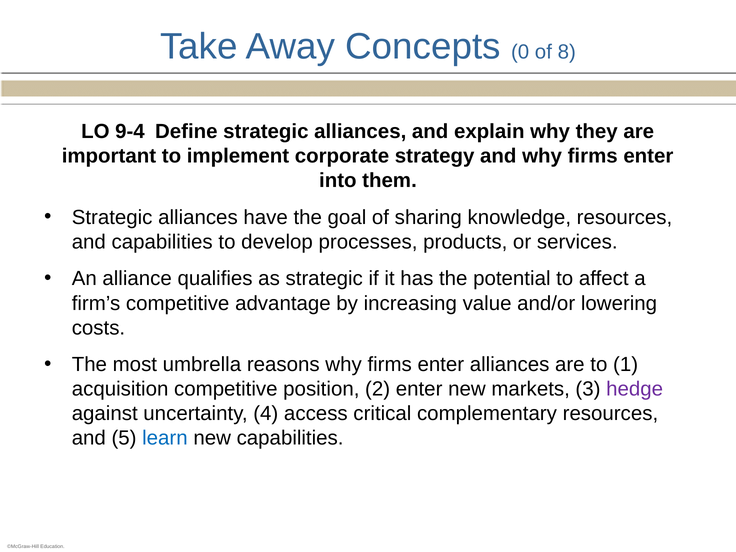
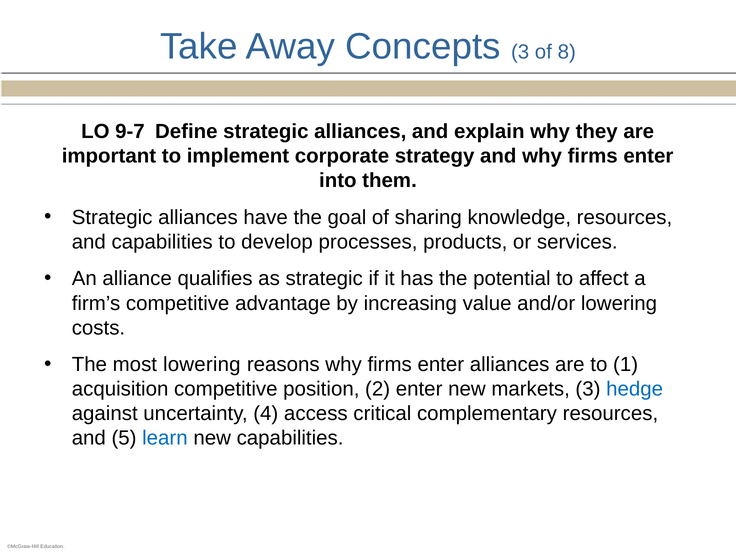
Concepts 0: 0 -> 3
9-4: 9-4 -> 9-7
most umbrella: umbrella -> lowering
hedge colour: purple -> blue
